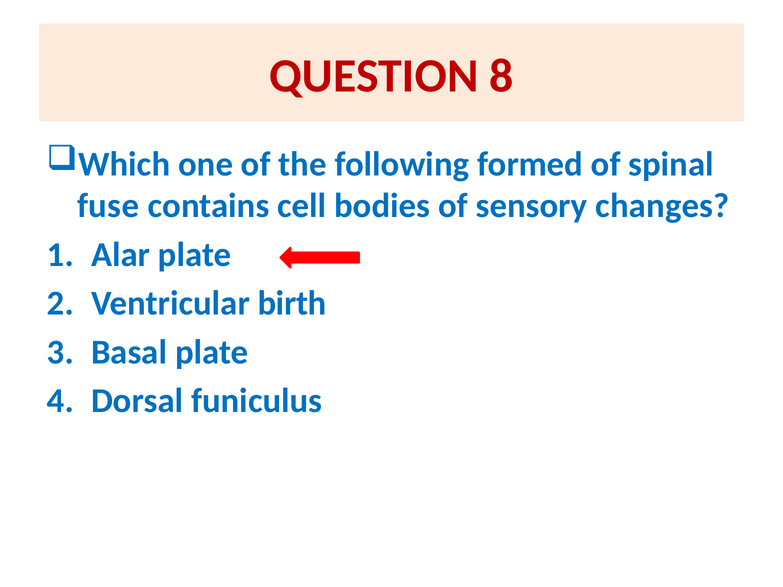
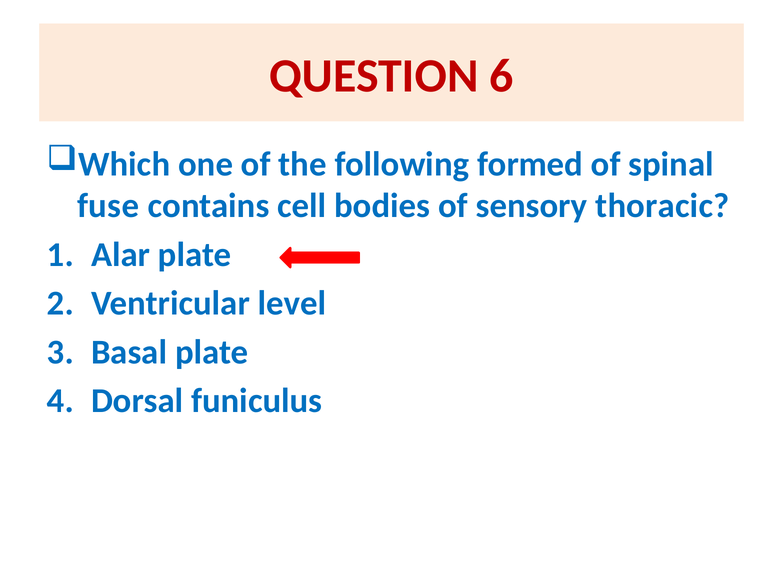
8: 8 -> 6
changes: changes -> thoracic
birth: birth -> level
